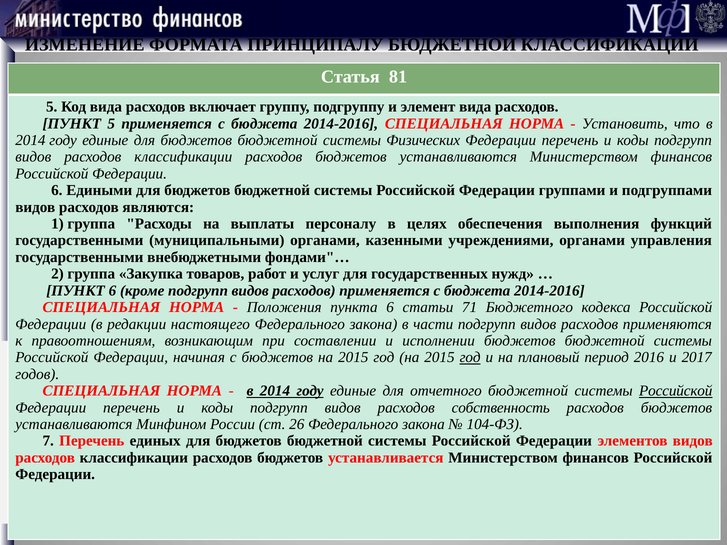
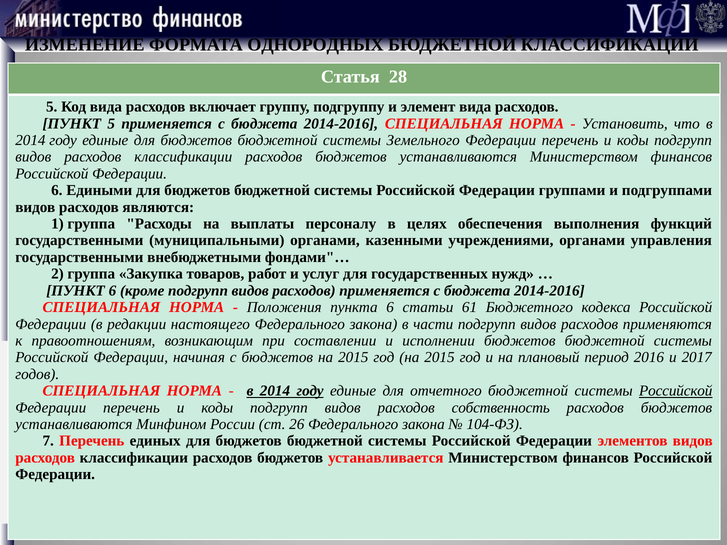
ПРИНЦИПАЛУ: ПРИНЦИПАЛУ -> ОДНОРОДНЫХ
81: 81 -> 28
Физических: Физических -> Земельного
71: 71 -> 61
год at (470, 358) underline: present -> none
